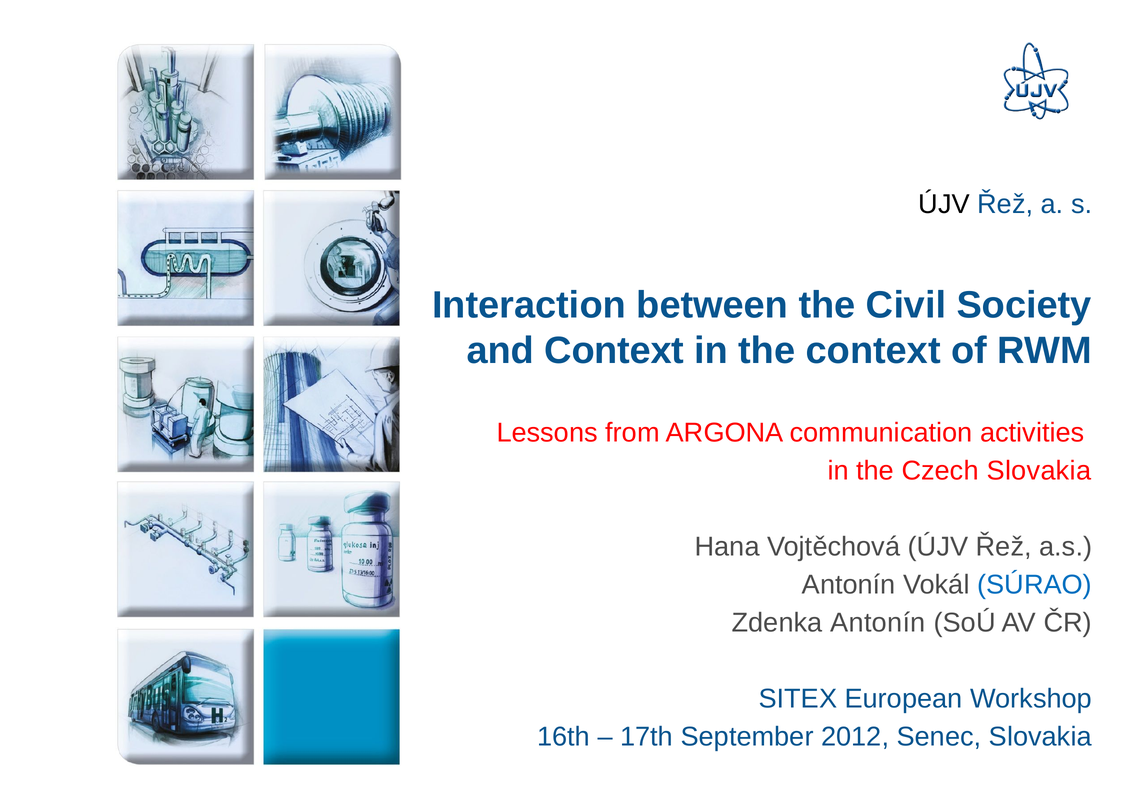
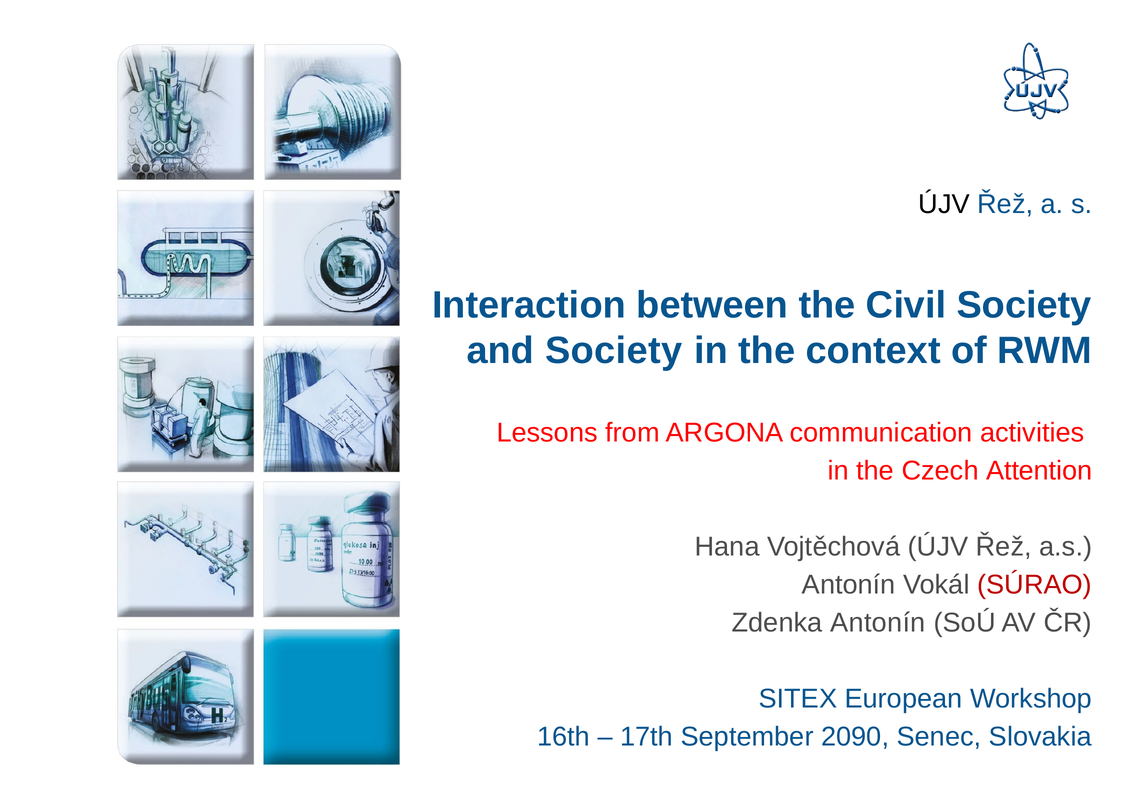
and Context: Context -> Society
Czech Slovakia: Slovakia -> Attention
SÚRAO colour: blue -> red
2012: 2012 -> 2090
